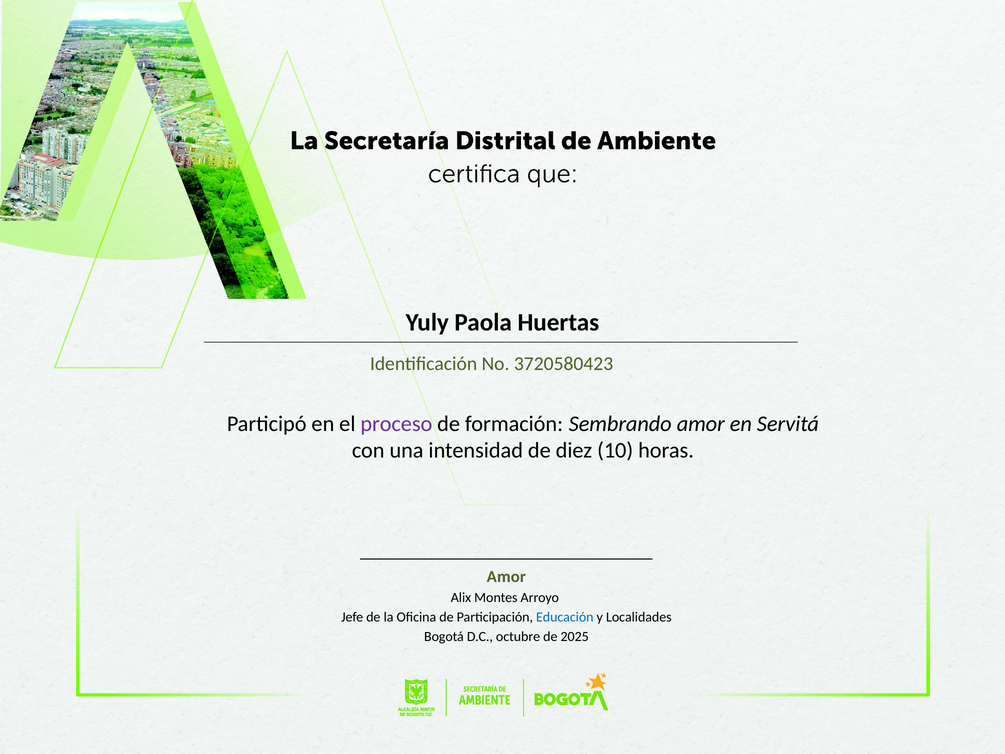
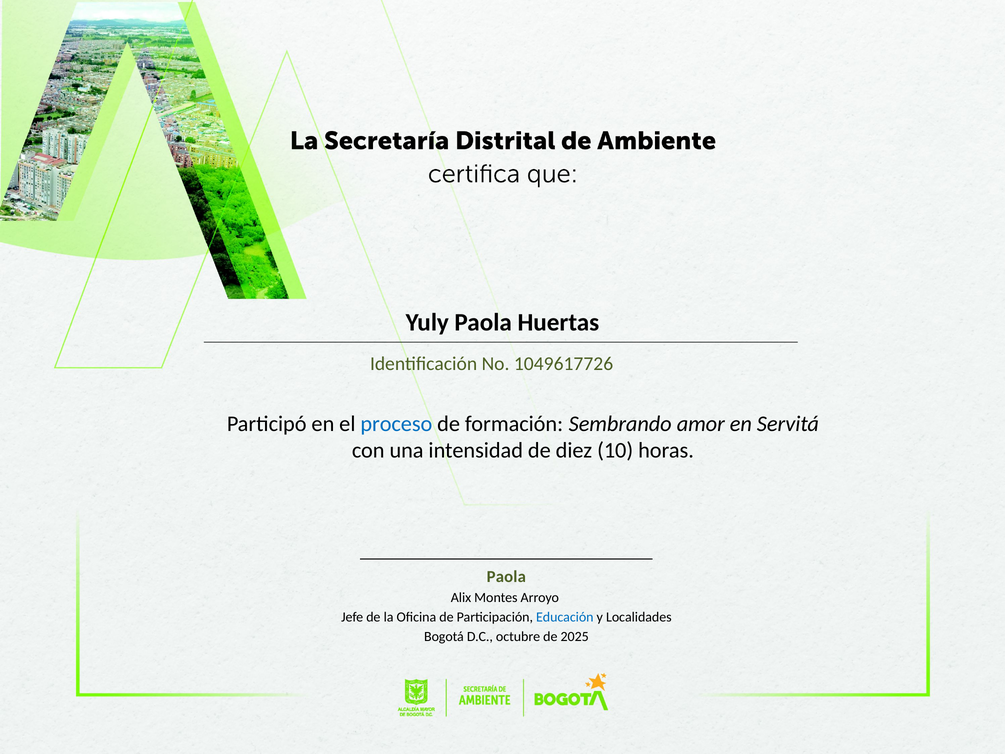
3720580423: 3720580423 -> 1049617726
proceso colour: purple -> blue
Amor at (506, 576): Amor -> Paola
